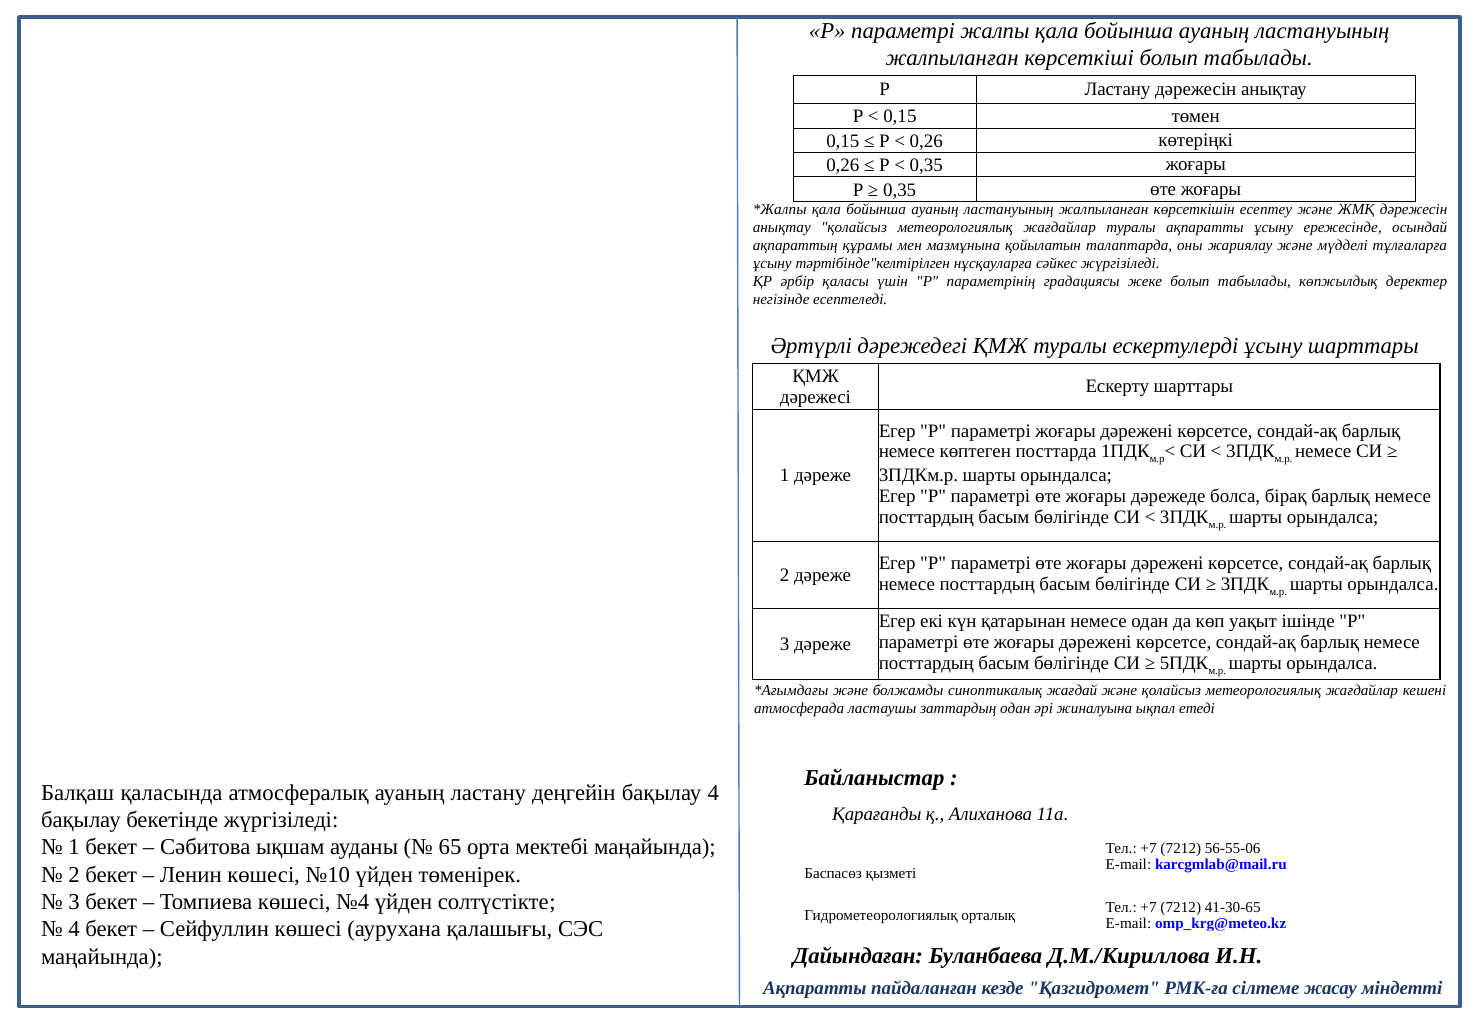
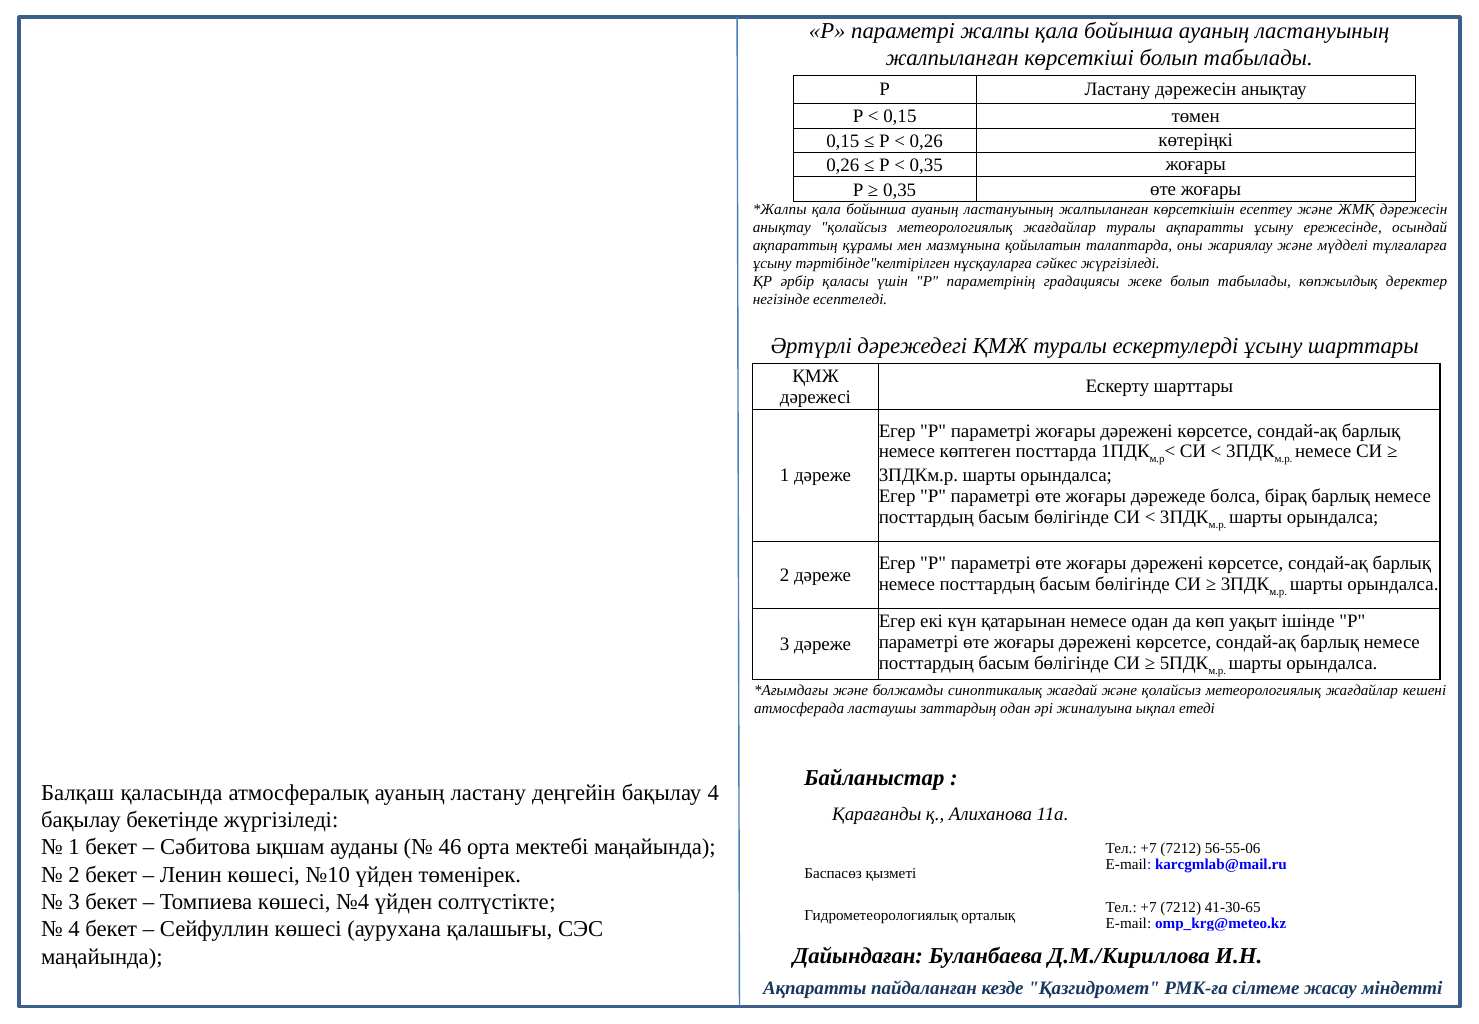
65: 65 -> 46
